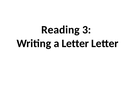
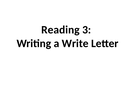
a Letter: Letter -> Write
